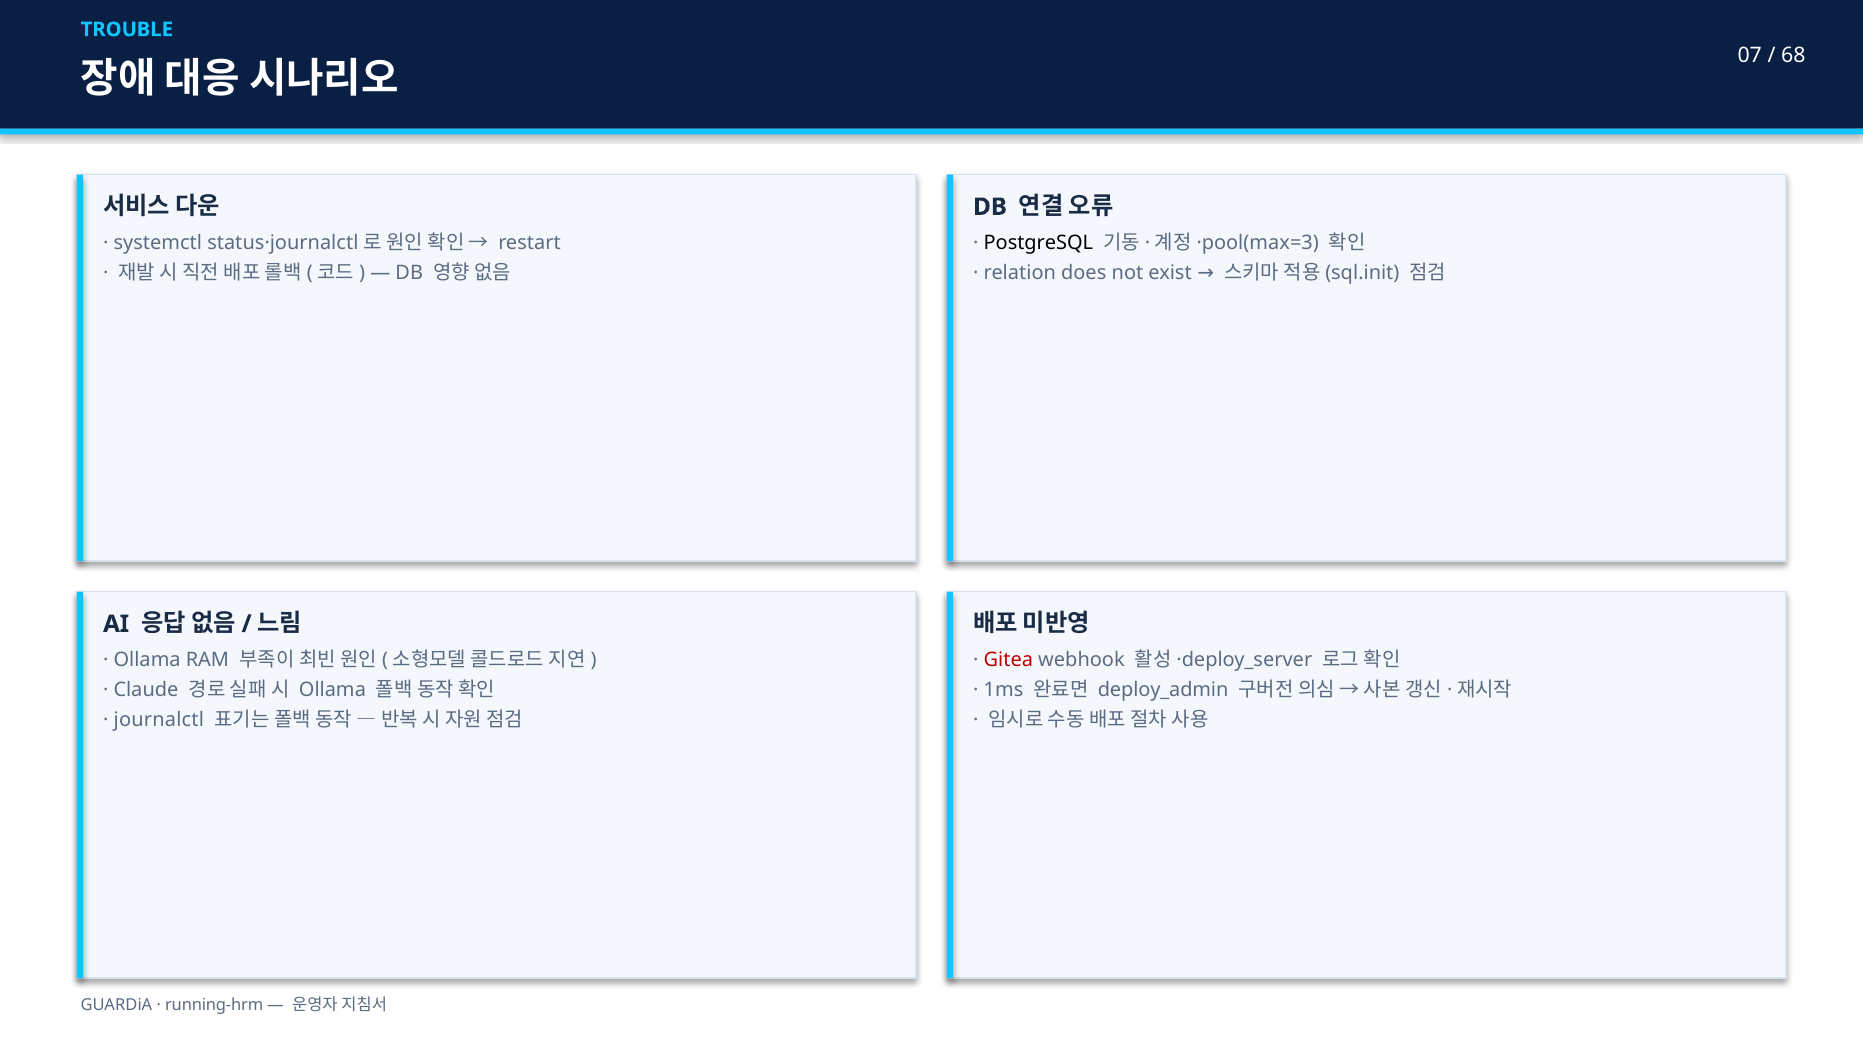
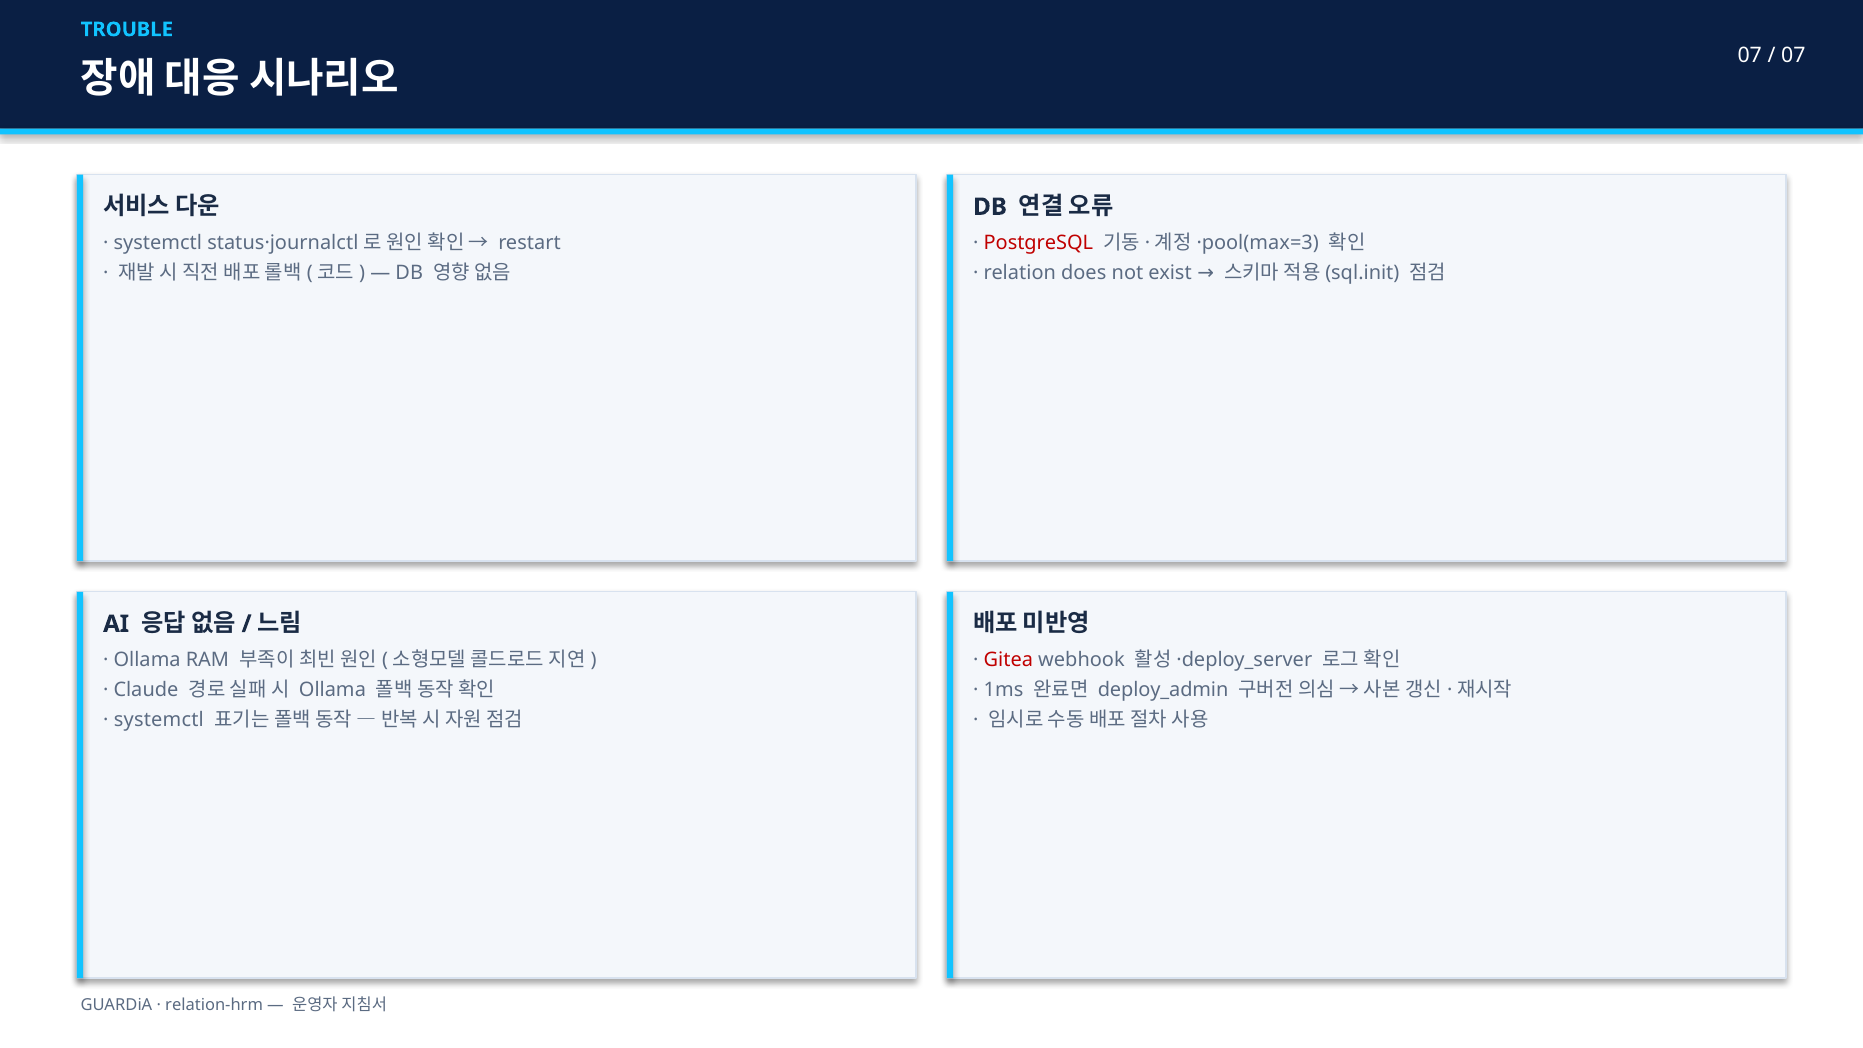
68 at (1793, 55): 68 -> 07
PostgreSQL colour: black -> red
journalctl at (159, 719): journalctl -> systemctl
running-hrm: running-hrm -> relation-hrm
